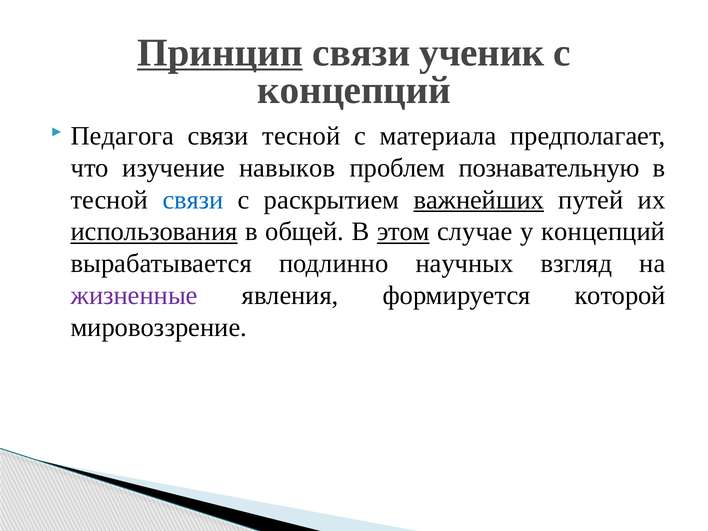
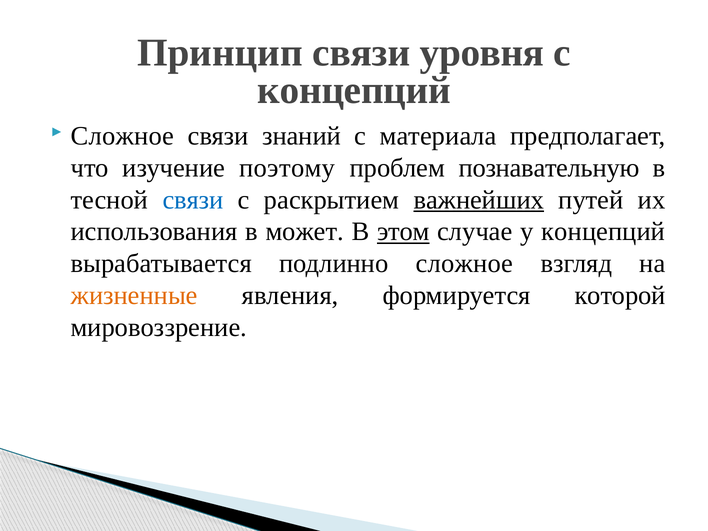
Принцип underline: present -> none
ученик: ученик -> уровня
Педагога at (122, 136): Педагога -> Сложное
связи тесной: тесной -> знаний
навыков: навыков -> поэтому
использования underline: present -> none
общей: общей -> может
подлинно научных: научных -> сложное
жизненные colour: purple -> orange
